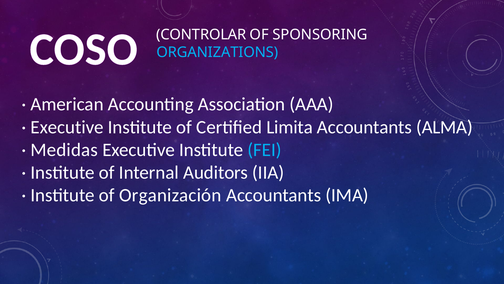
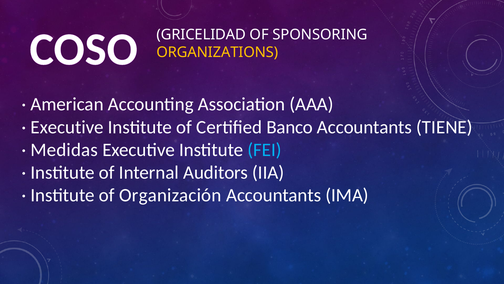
CONTROLAR: CONTROLAR -> GRICELIDAD
ORGANIZATIONS colour: light blue -> yellow
Limita: Limita -> Banco
ALMA: ALMA -> TIENE
